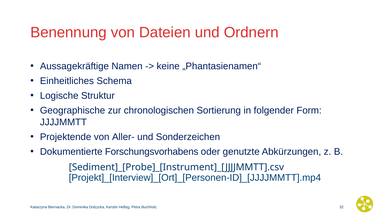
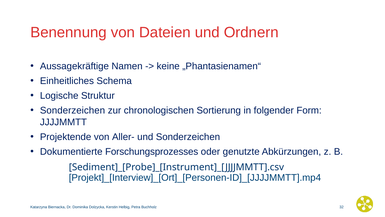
Geographische at (73, 110): Geographische -> Sonderzeichen
Forschungsvorhabens: Forschungsvorhabens -> Forschungsprozesses
